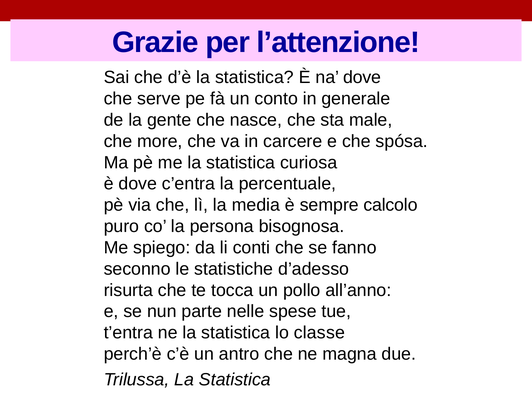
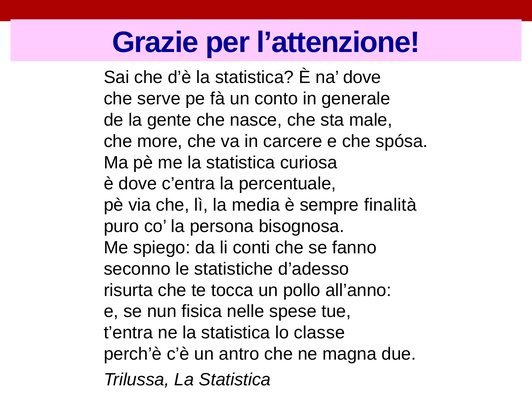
calcolo: calcolo -> finalità
parte: parte -> fisica
